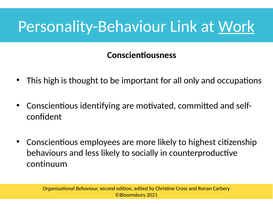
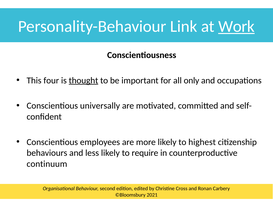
high: high -> four
thought underline: none -> present
identifying: identifying -> universally
socially: socially -> require
